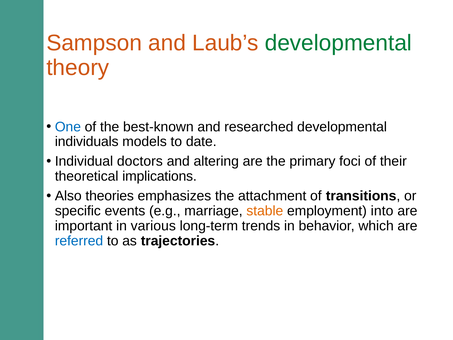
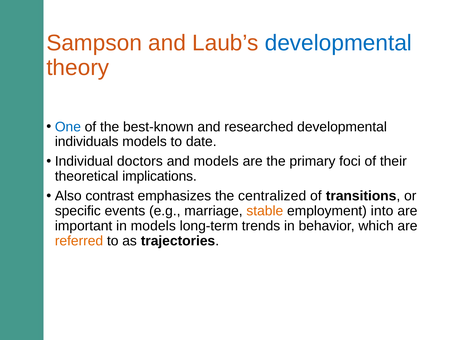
developmental at (338, 43) colour: green -> blue
and altering: altering -> models
theories: theories -> contrast
attachment: attachment -> centralized
in various: various -> models
referred colour: blue -> orange
